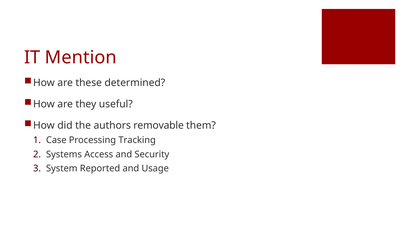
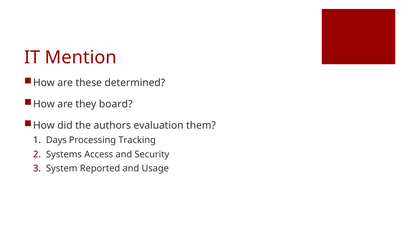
useful: useful -> board
removable: removable -> evaluation
Case: Case -> Days
